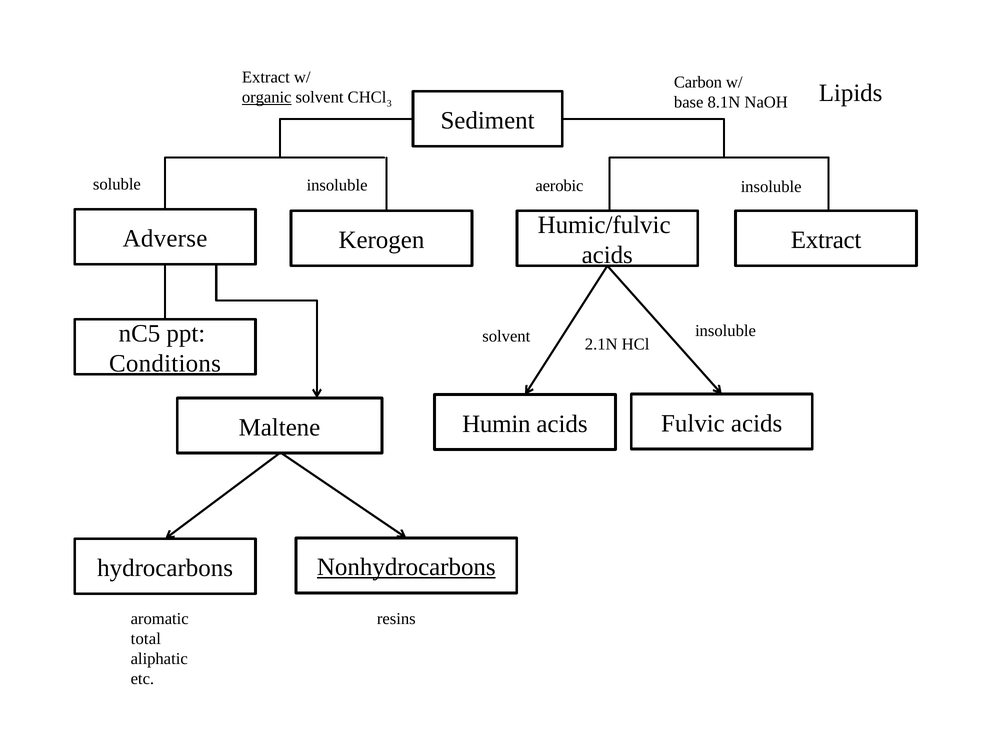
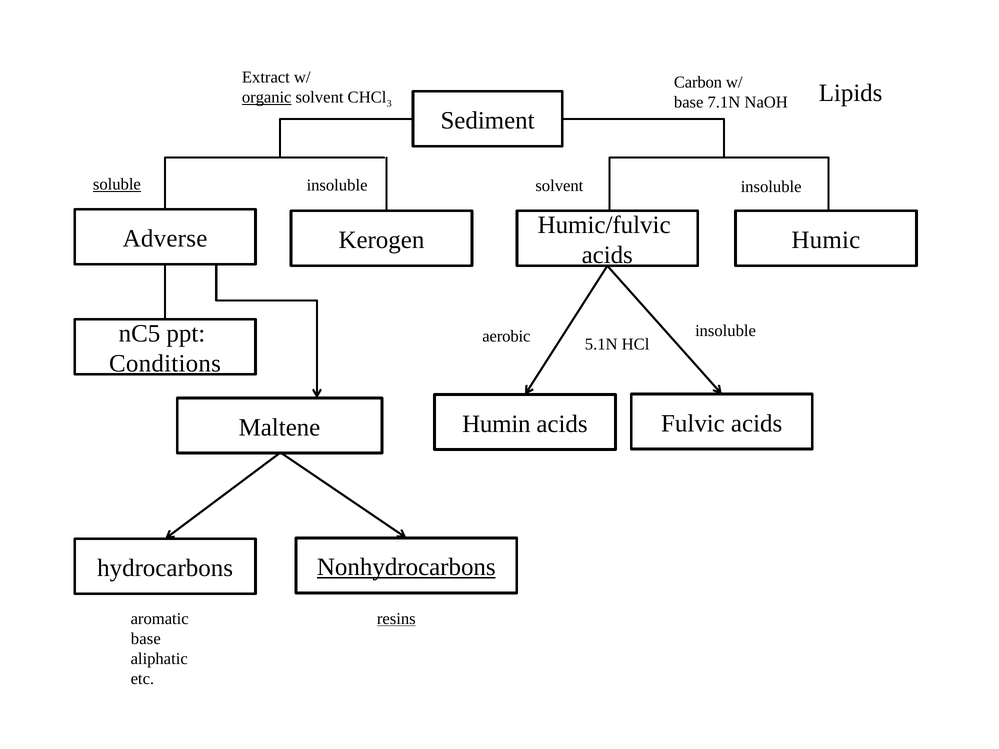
8.1N: 8.1N -> 7.1N
soluble underline: none -> present
insoluble aerobic: aerobic -> solvent
Extract at (826, 240): Extract -> Humic
solvent at (506, 336): solvent -> aerobic
2.1N: 2.1N -> 5.1N
resins underline: none -> present
total at (146, 639): total -> base
